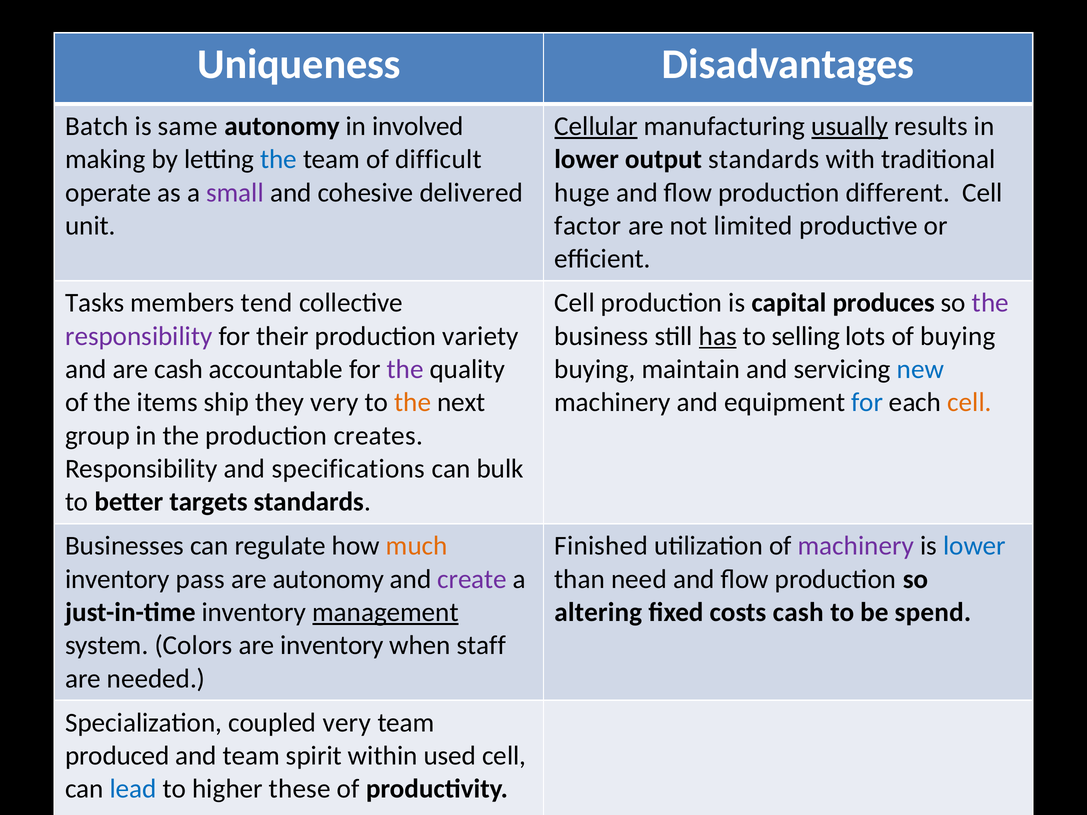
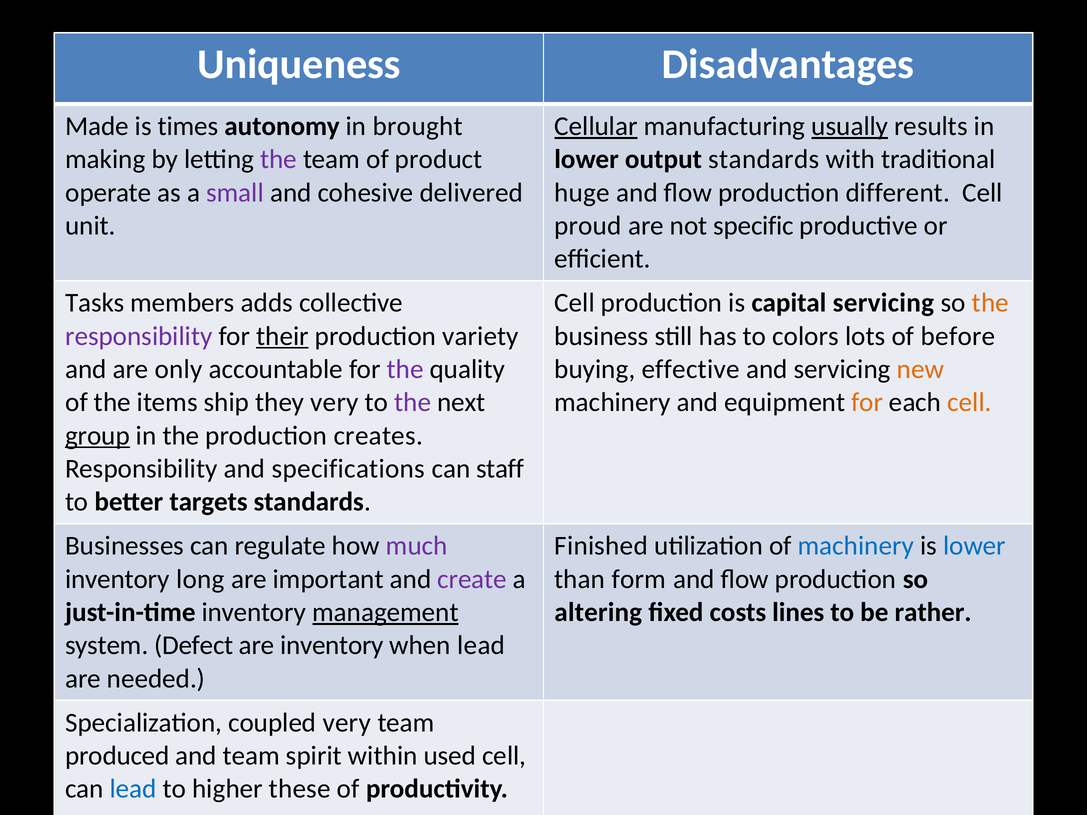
Batch: Batch -> Made
same: same -> times
involved: involved -> brought
the at (279, 160) colour: blue -> purple
difficult: difficult -> product
factor: factor -> proud
limited: limited -> specific
tend: tend -> adds
capital produces: produces -> servicing
the at (990, 303) colour: purple -> orange
their underline: none -> present
has underline: present -> none
selling: selling -> colors
of buying: buying -> before
are cash: cash -> only
maintain: maintain -> effective
new colour: blue -> orange
the at (413, 403) colour: orange -> purple
for at (867, 403) colour: blue -> orange
group underline: none -> present
bulk: bulk -> staff
much colour: orange -> purple
machinery at (856, 546) colour: purple -> blue
pass: pass -> long
are autonomy: autonomy -> important
need: need -> form
costs cash: cash -> lines
spend: spend -> rather
Colors: Colors -> Defect
when staff: staff -> lead
